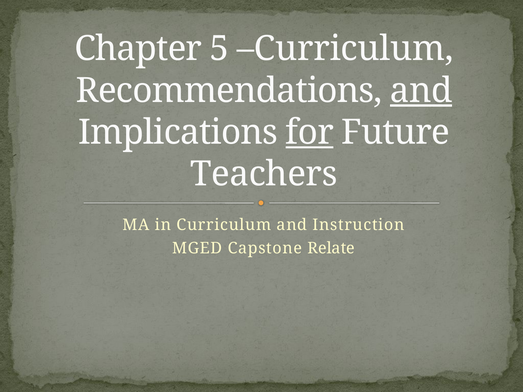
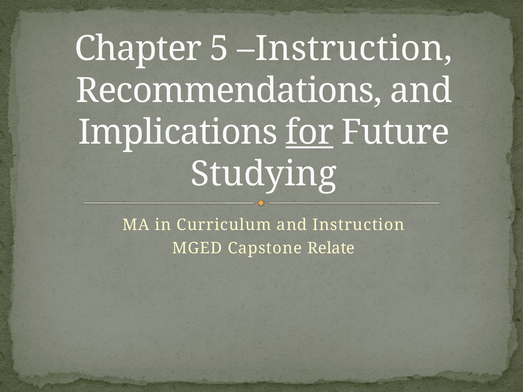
5 Curriculum: Curriculum -> Instruction
and at (421, 91) underline: present -> none
Teachers: Teachers -> Studying
